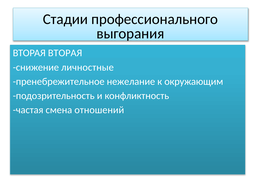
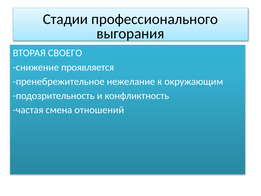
ВТОРАЯ ВТОРАЯ: ВТОРАЯ -> СВОЕГО
личностные: личностные -> проявляется
